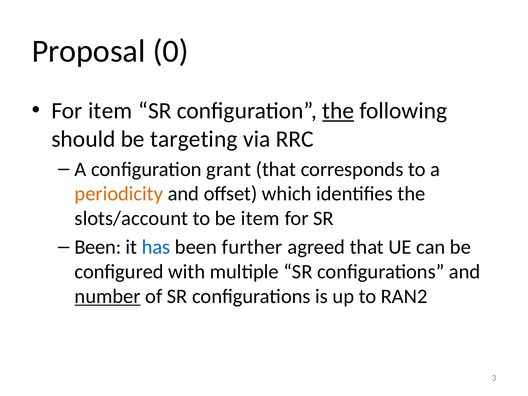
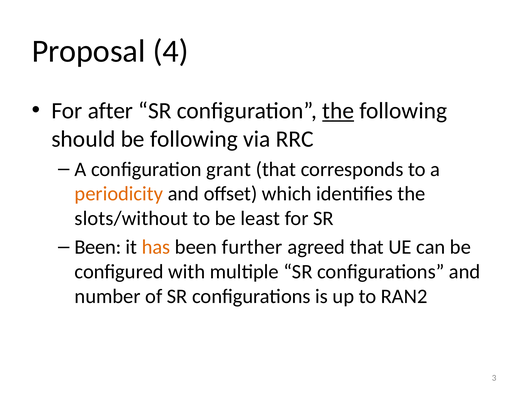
0: 0 -> 4
For item: item -> after
be targeting: targeting -> following
slots/account: slots/account -> slots/without
be item: item -> least
has colour: blue -> orange
number underline: present -> none
